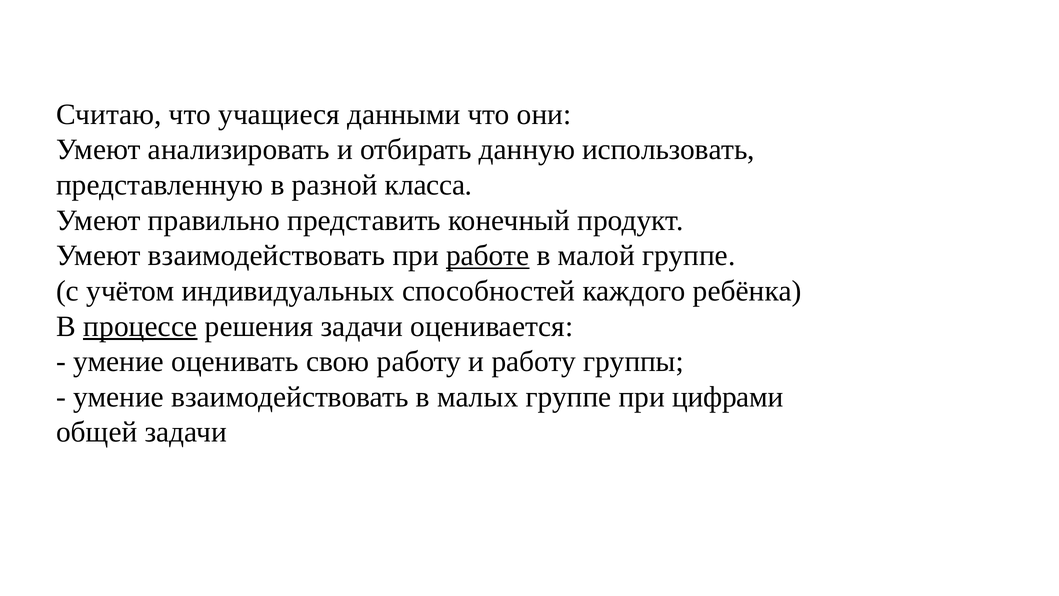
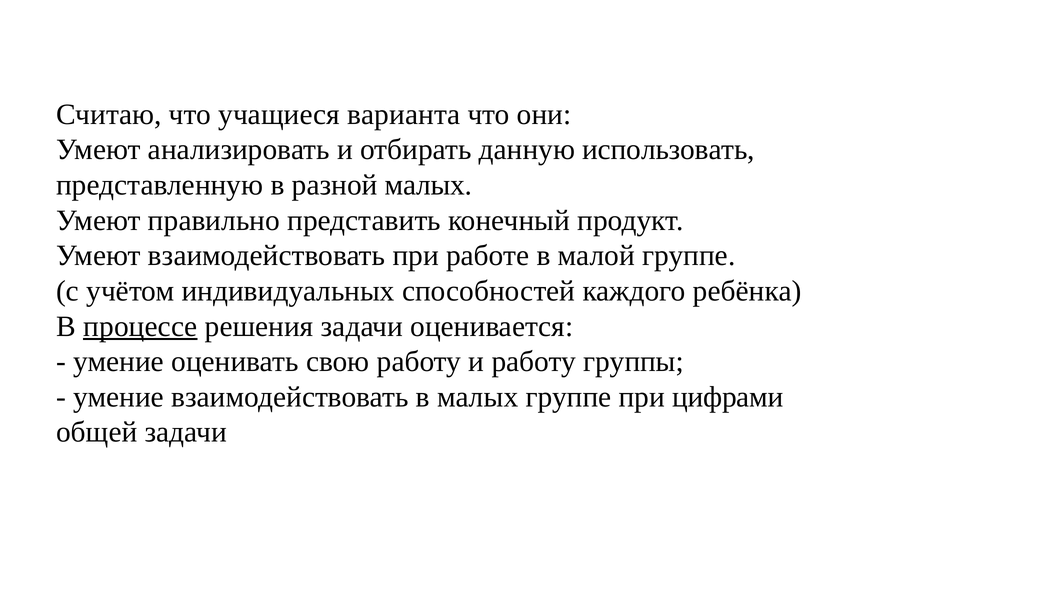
данными: данными -> варианта
разной класса: класса -> малых
работе underline: present -> none
